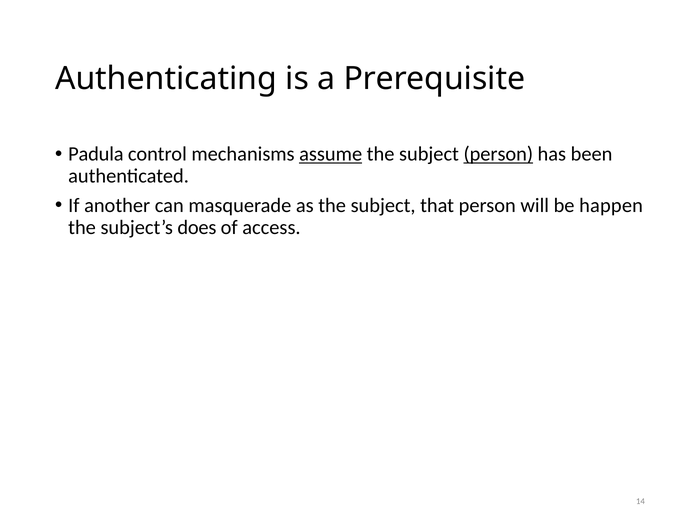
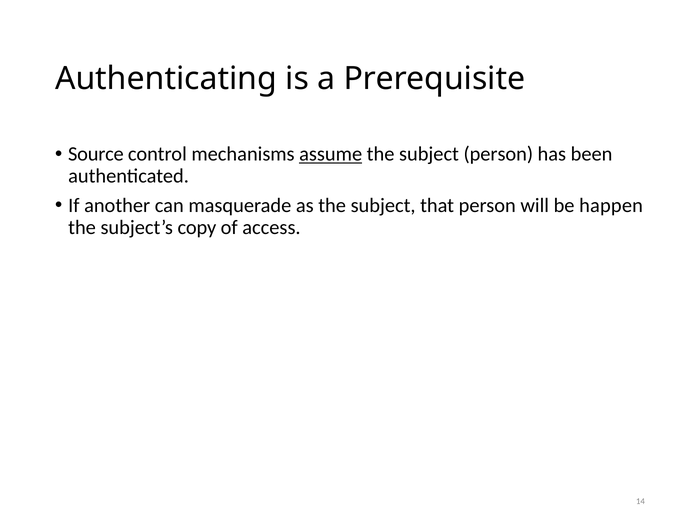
Padula: Padula -> Source
person at (498, 154) underline: present -> none
does: does -> copy
